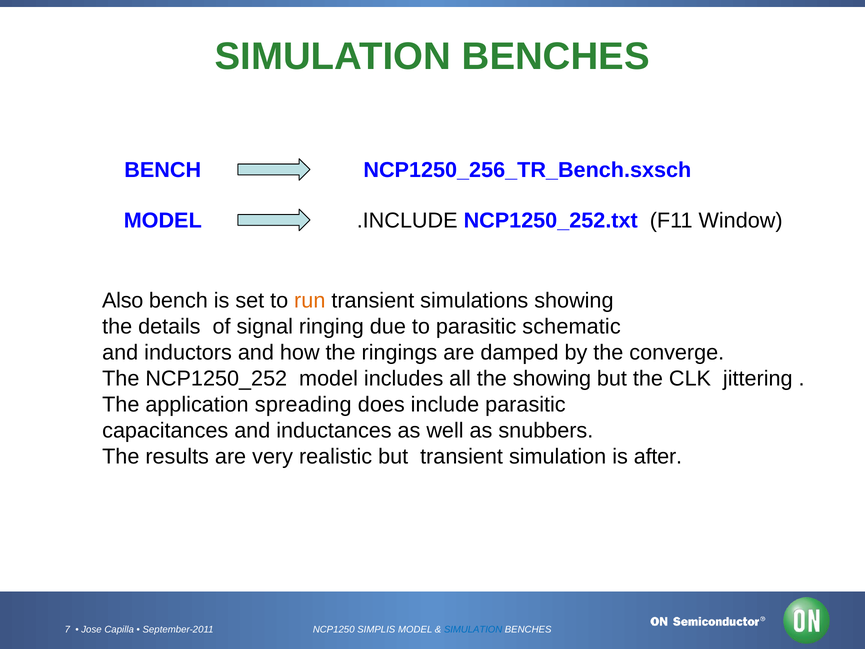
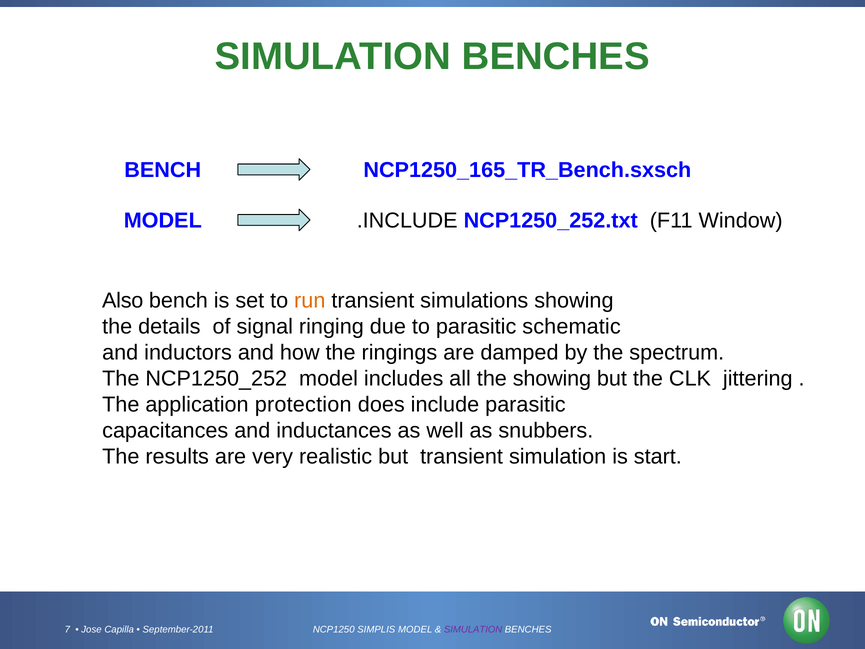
NCP1250_256_TR_Bench.sxsch: NCP1250_256_TR_Bench.sxsch -> NCP1250_165_TR_Bench.sxsch
converge: converge -> spectrum
spreading: spreading -> protection
after: after -> start
SIMULATION at (473, 630) colour: blue -> purple
